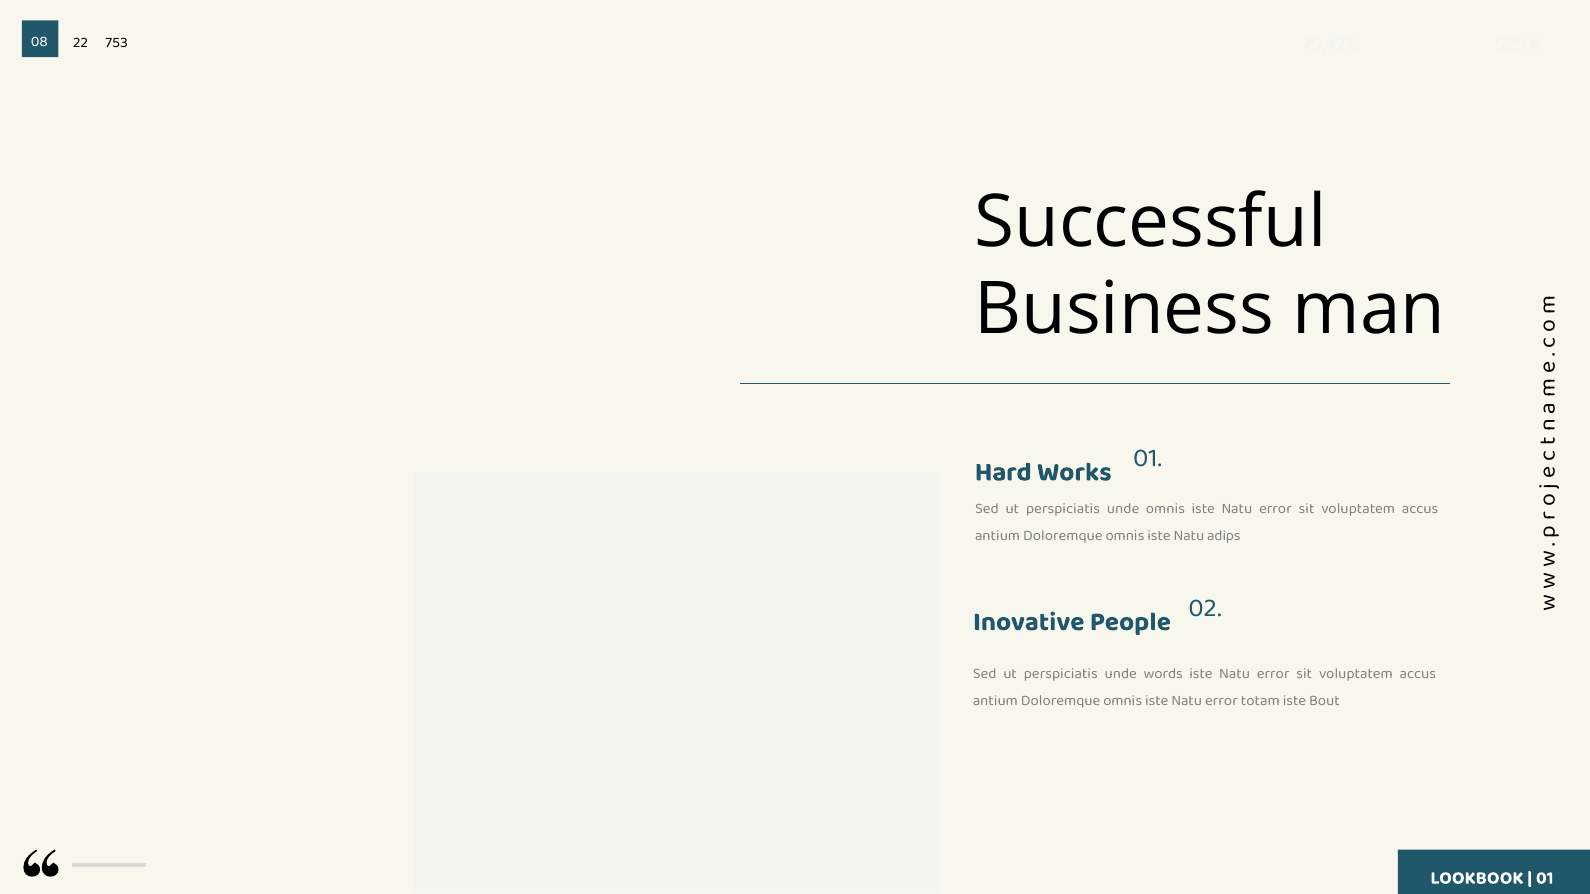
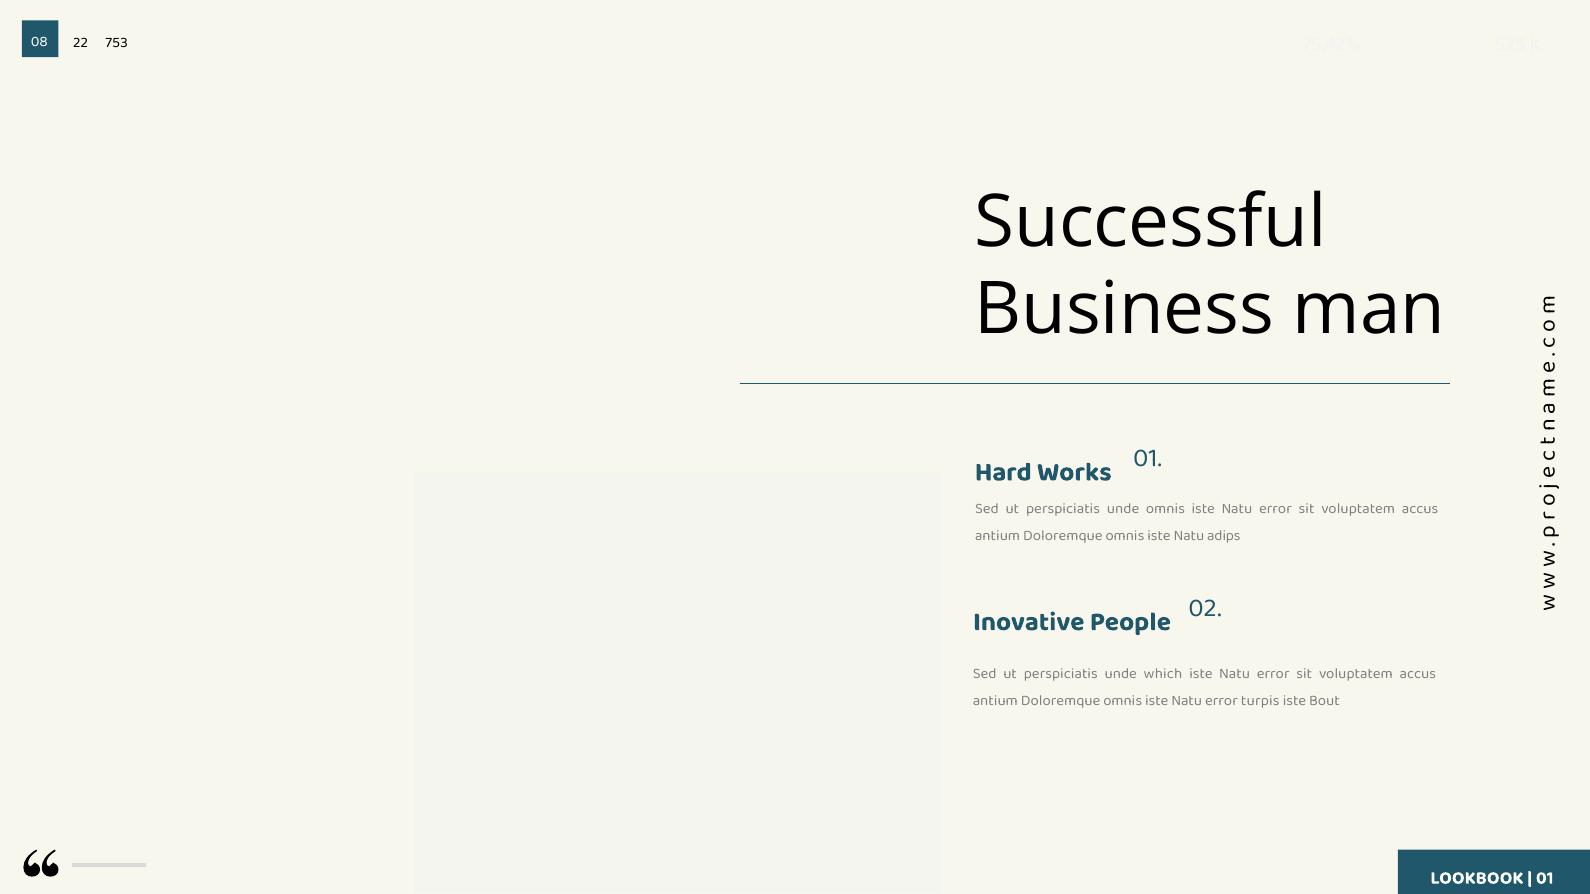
words: words -> which
totam: totam -> turpis
